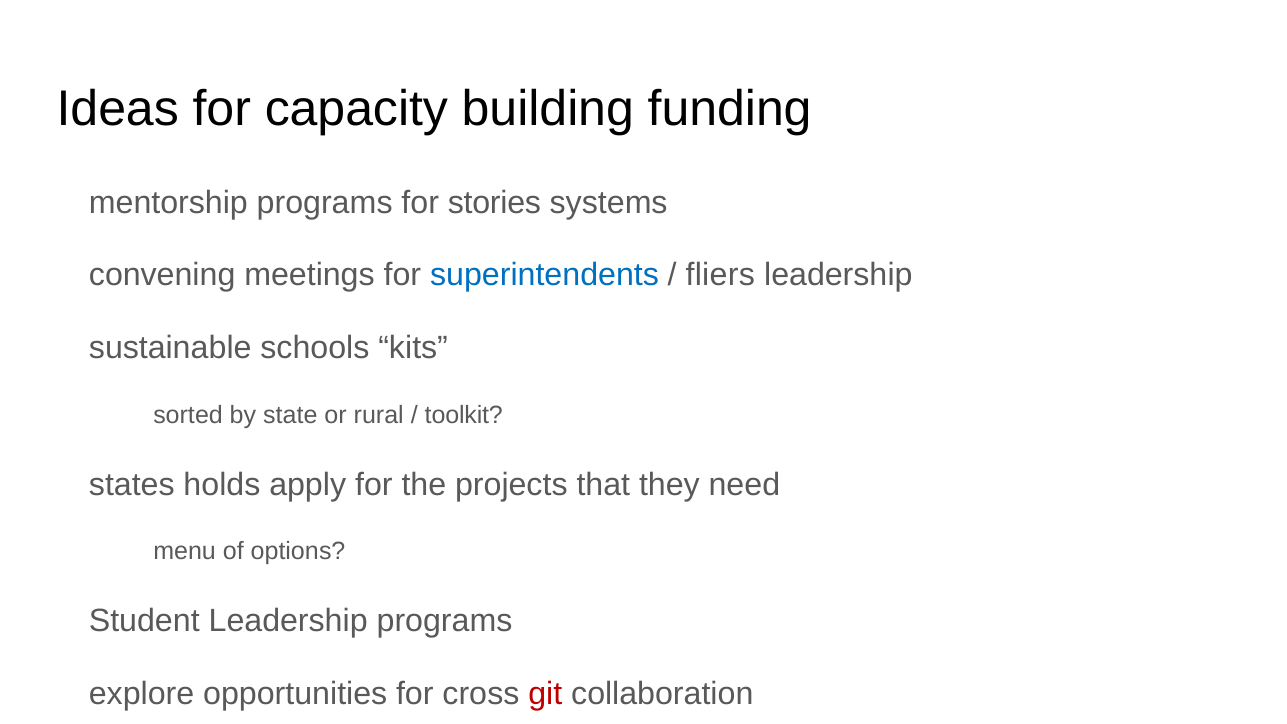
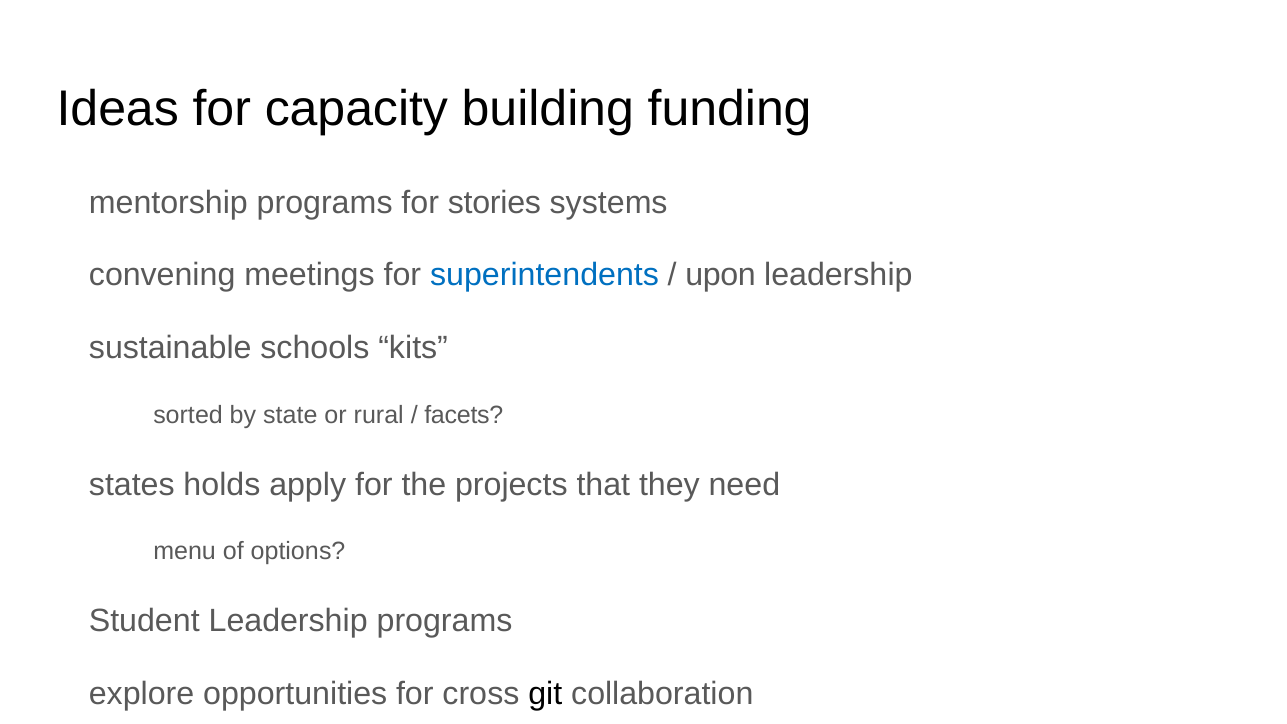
fliers: fliers -> upon
toolkit: toolkit -> facets
git colour: red -> black
